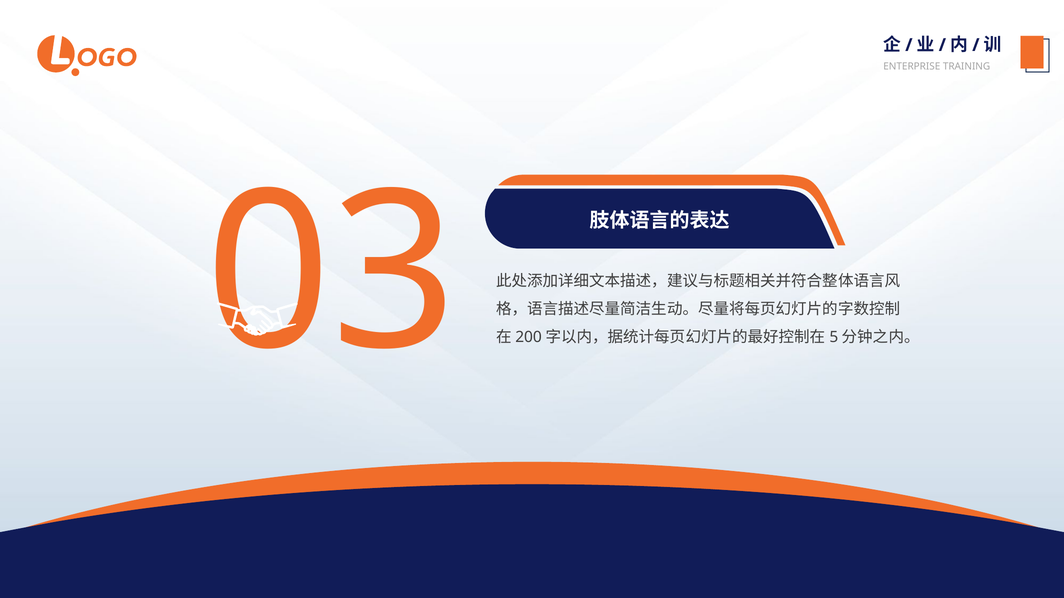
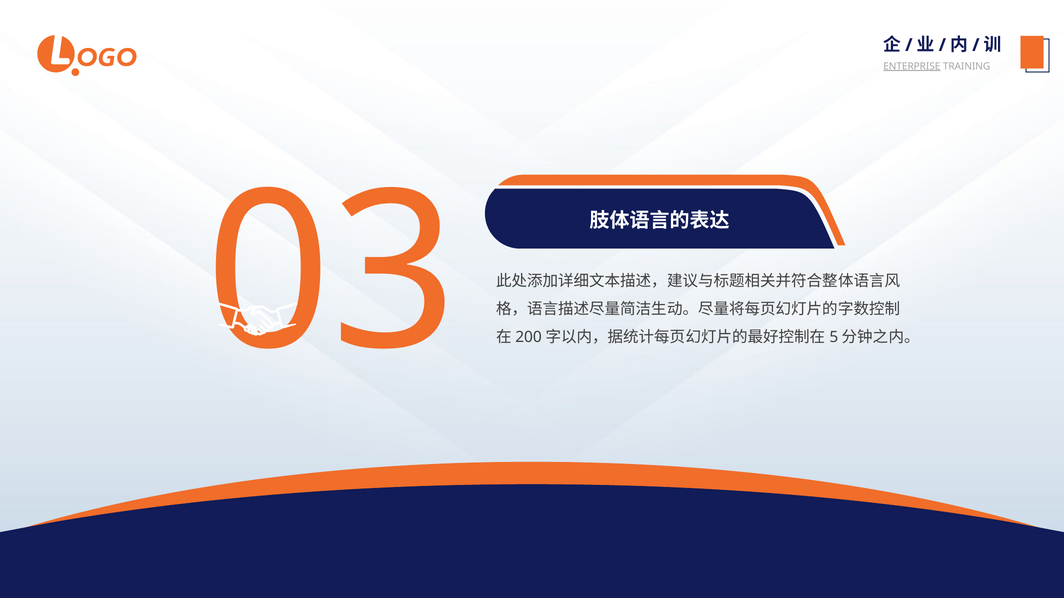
ENTERPRISE underline: none -> present
